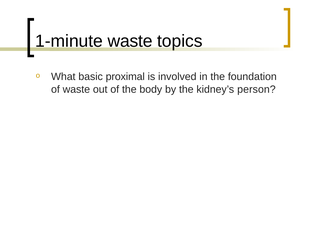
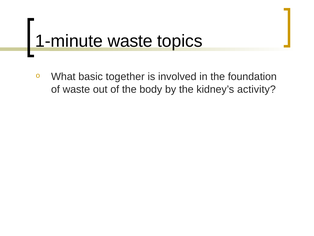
proximal: proximal -> together
person: person -> activity
